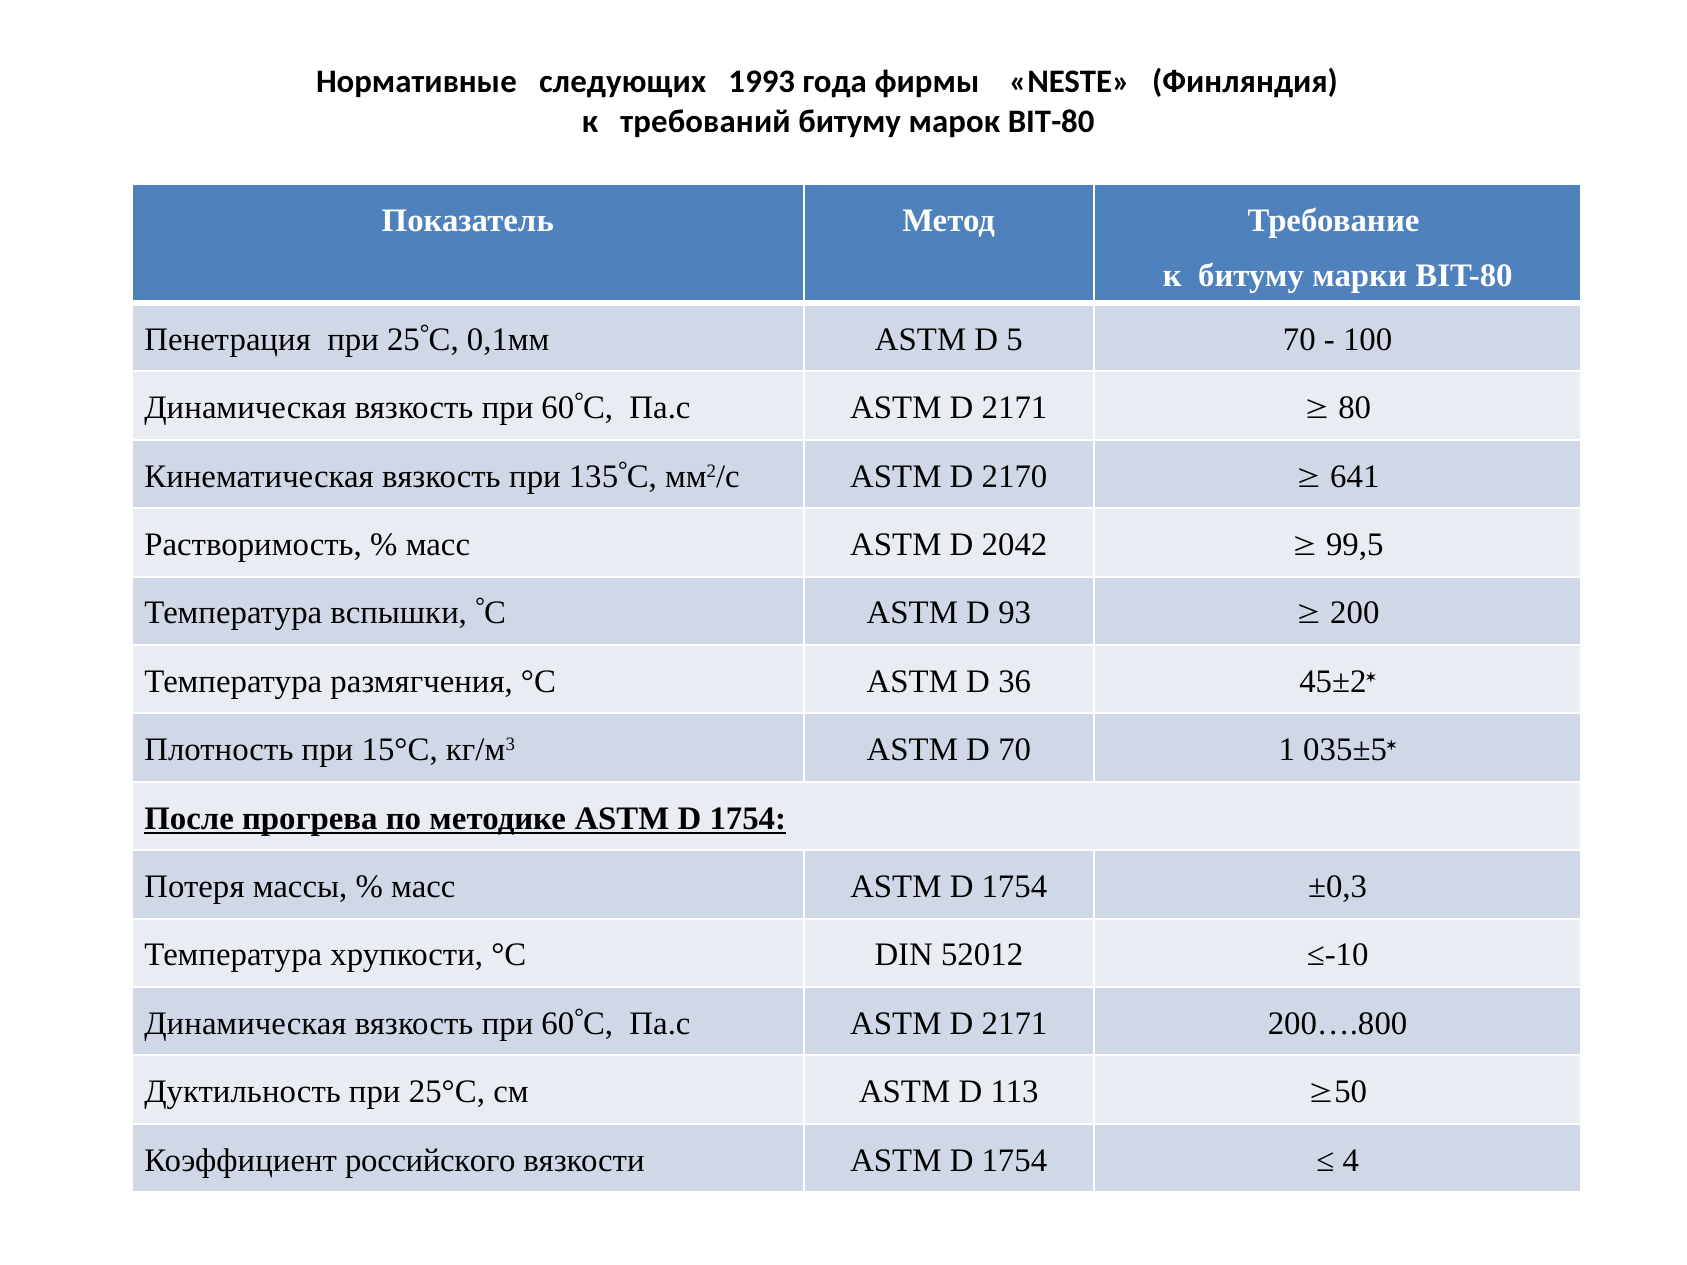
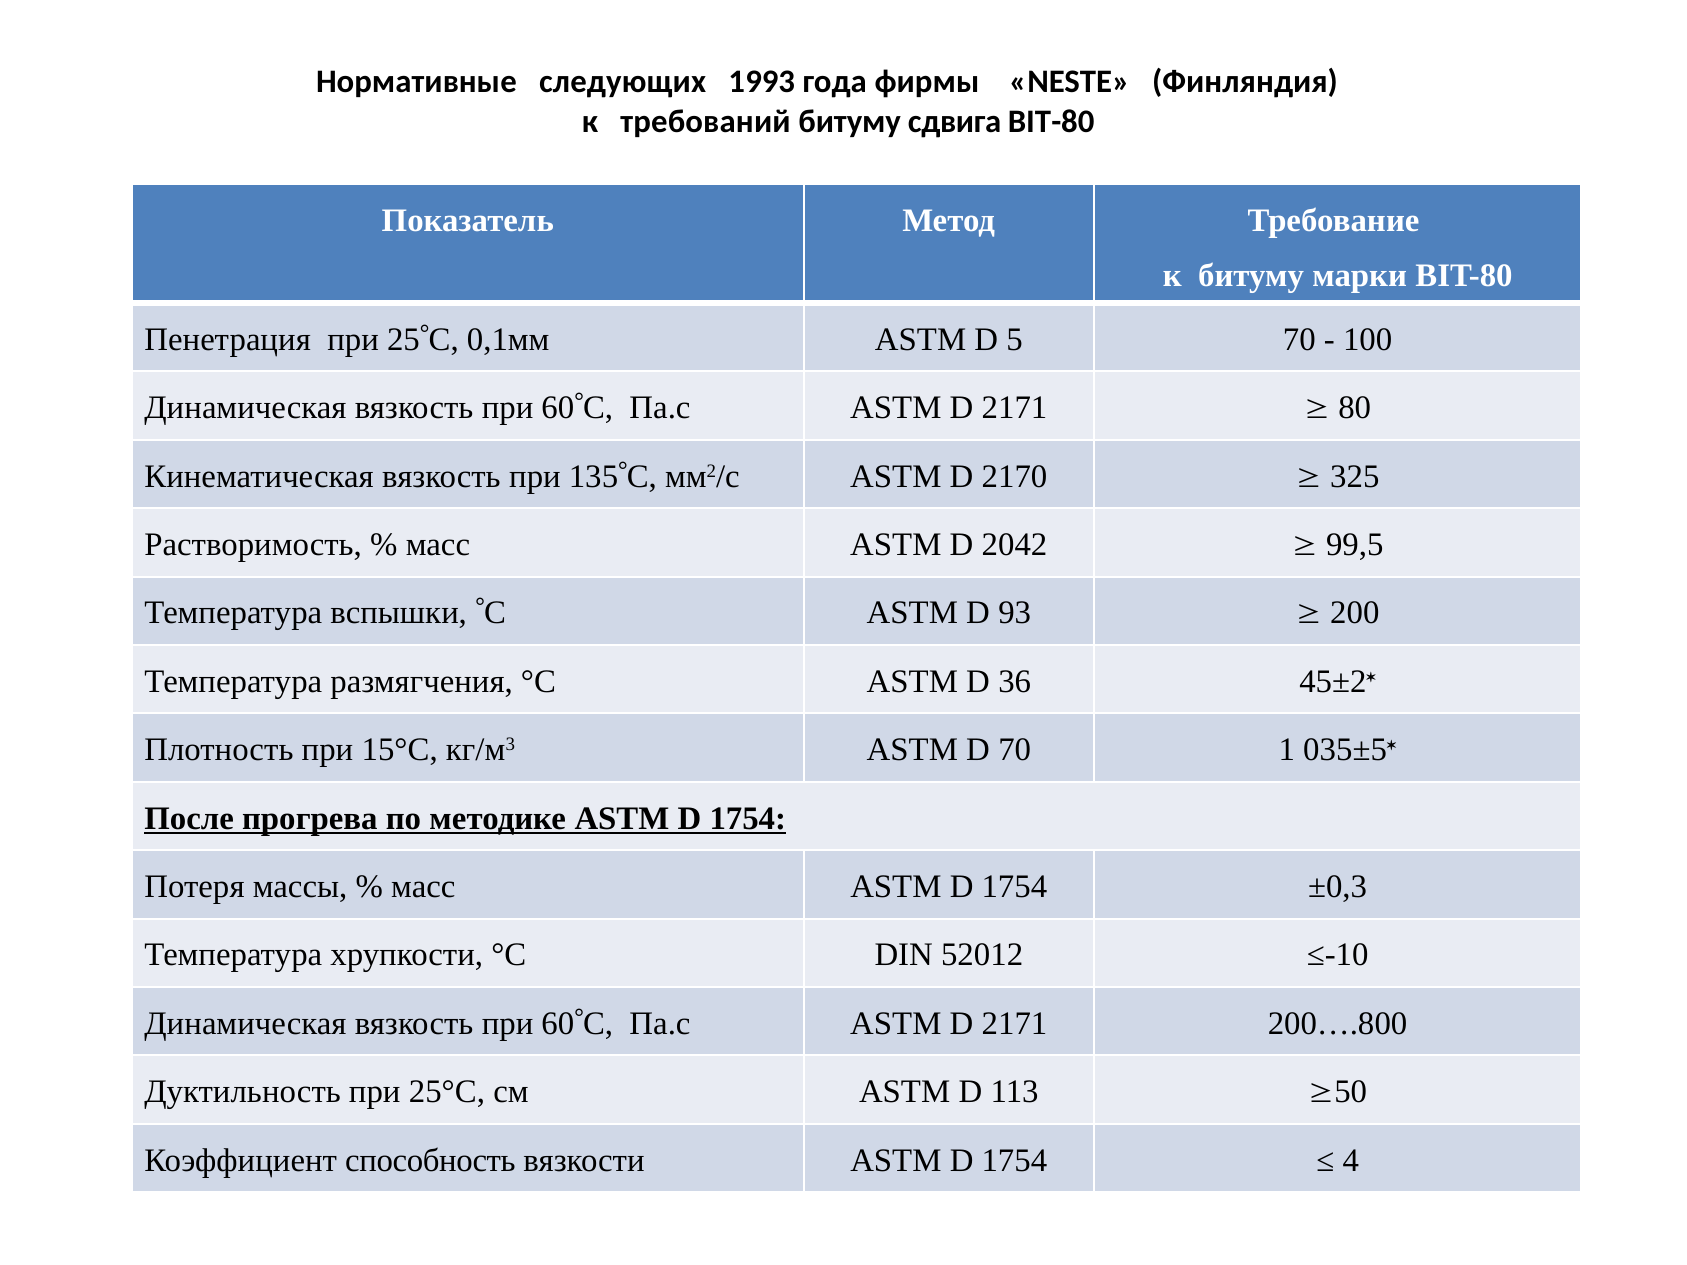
марок: марок -> сдвига
641: 641 -> 325
российского: российского -> способность
